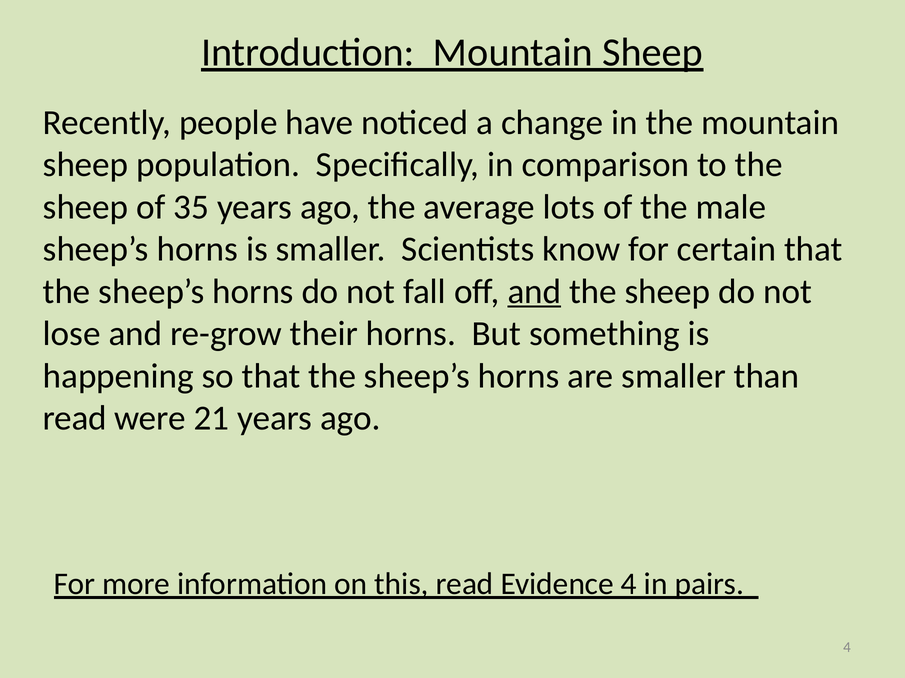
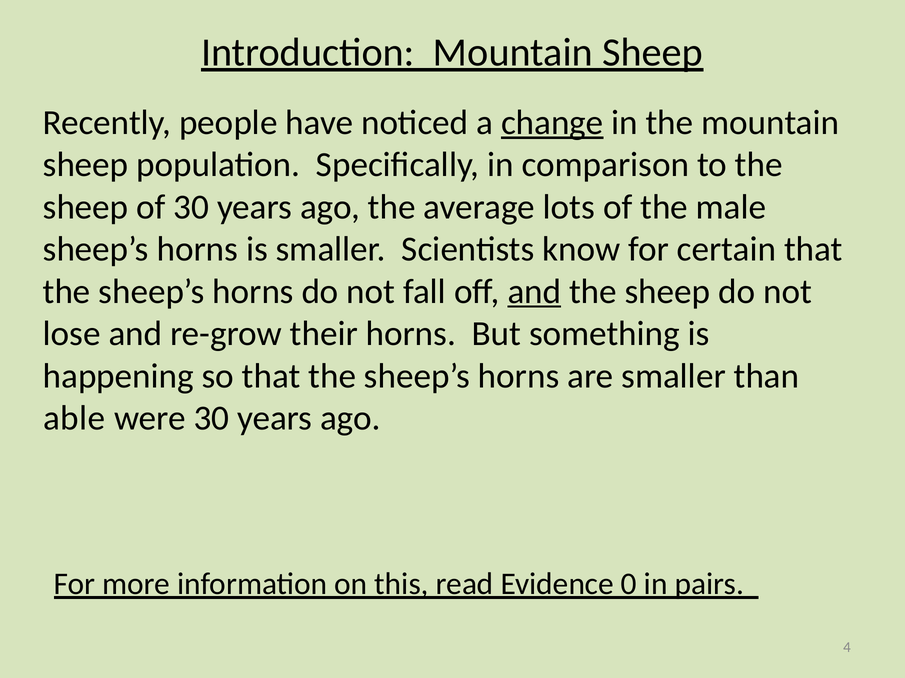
change underline: none -> present
of 35: 35 -> 30
read at (75, 419): read -> able
were 21: 21 -> 30
Evidence 4: 4 -> 0
